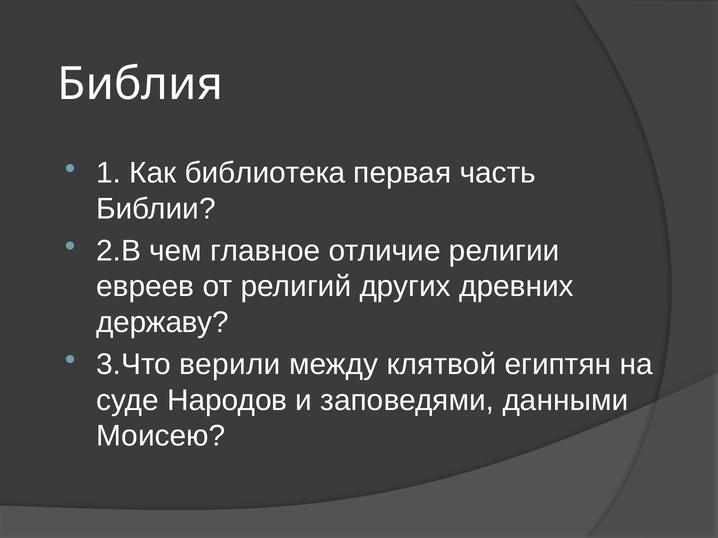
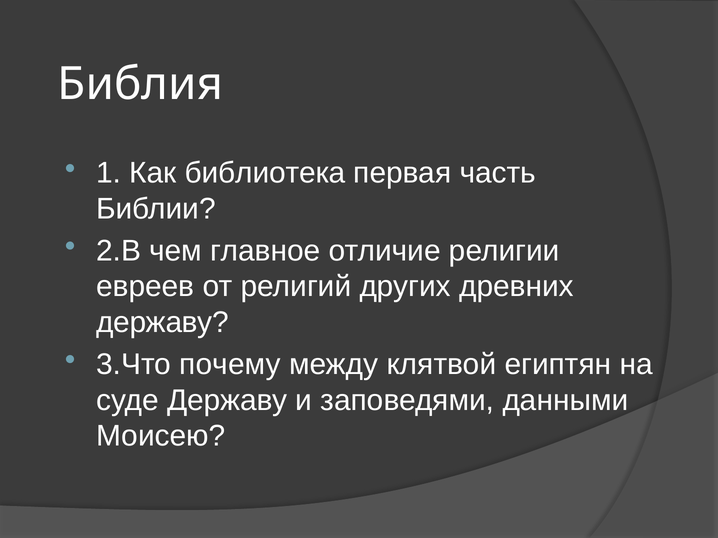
верили: верили -> почему
суде Народов: Народов -> Державу
